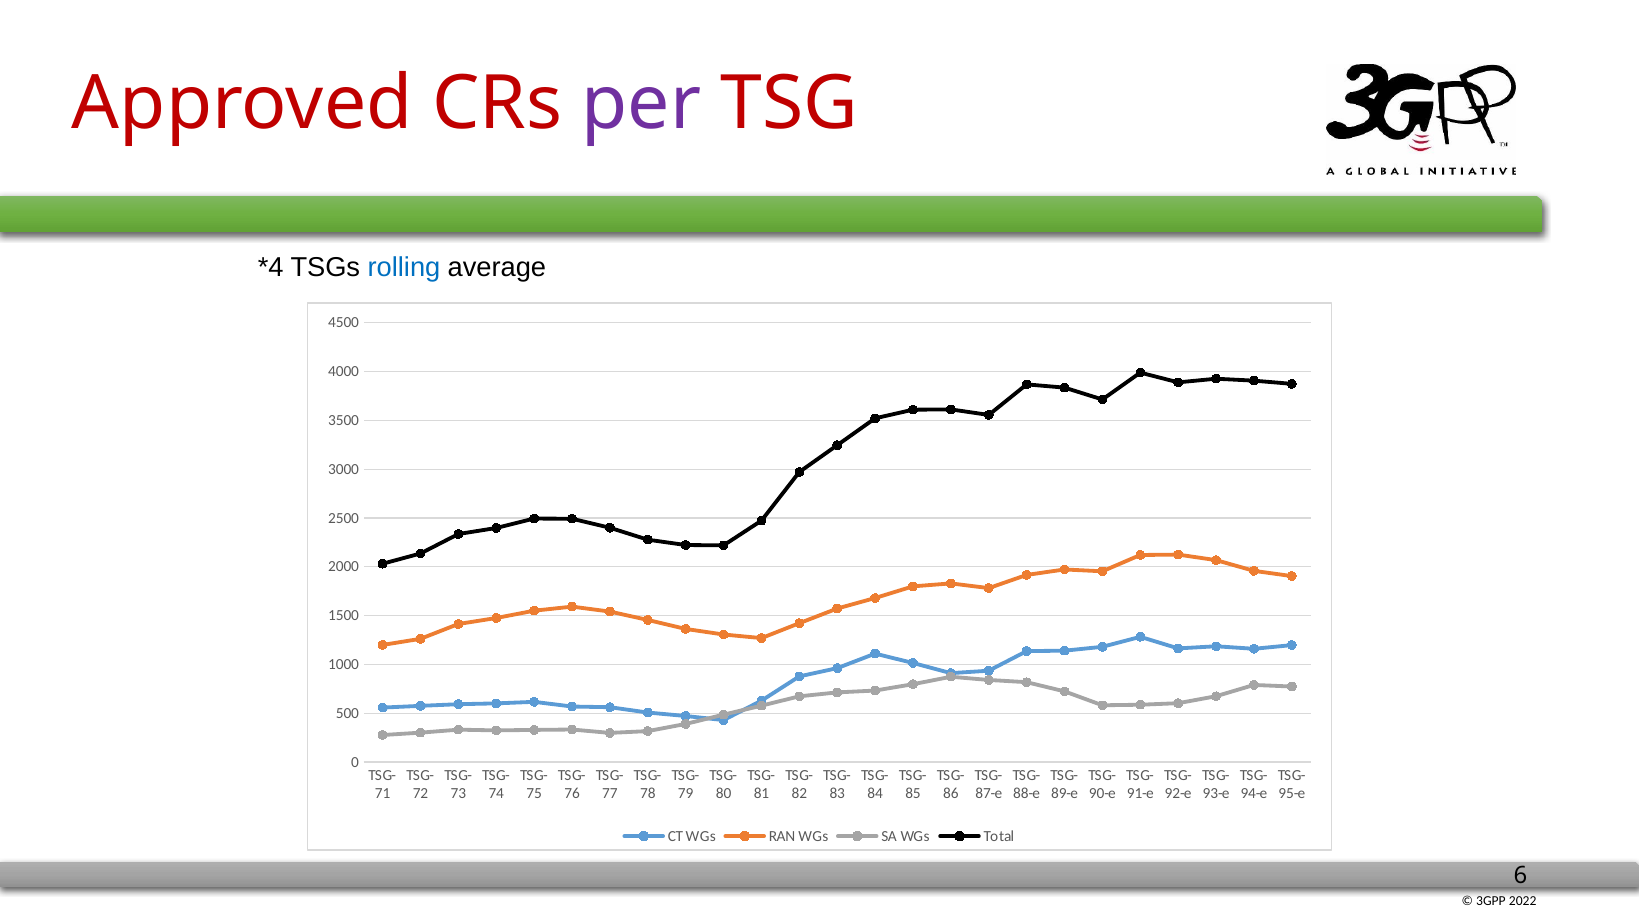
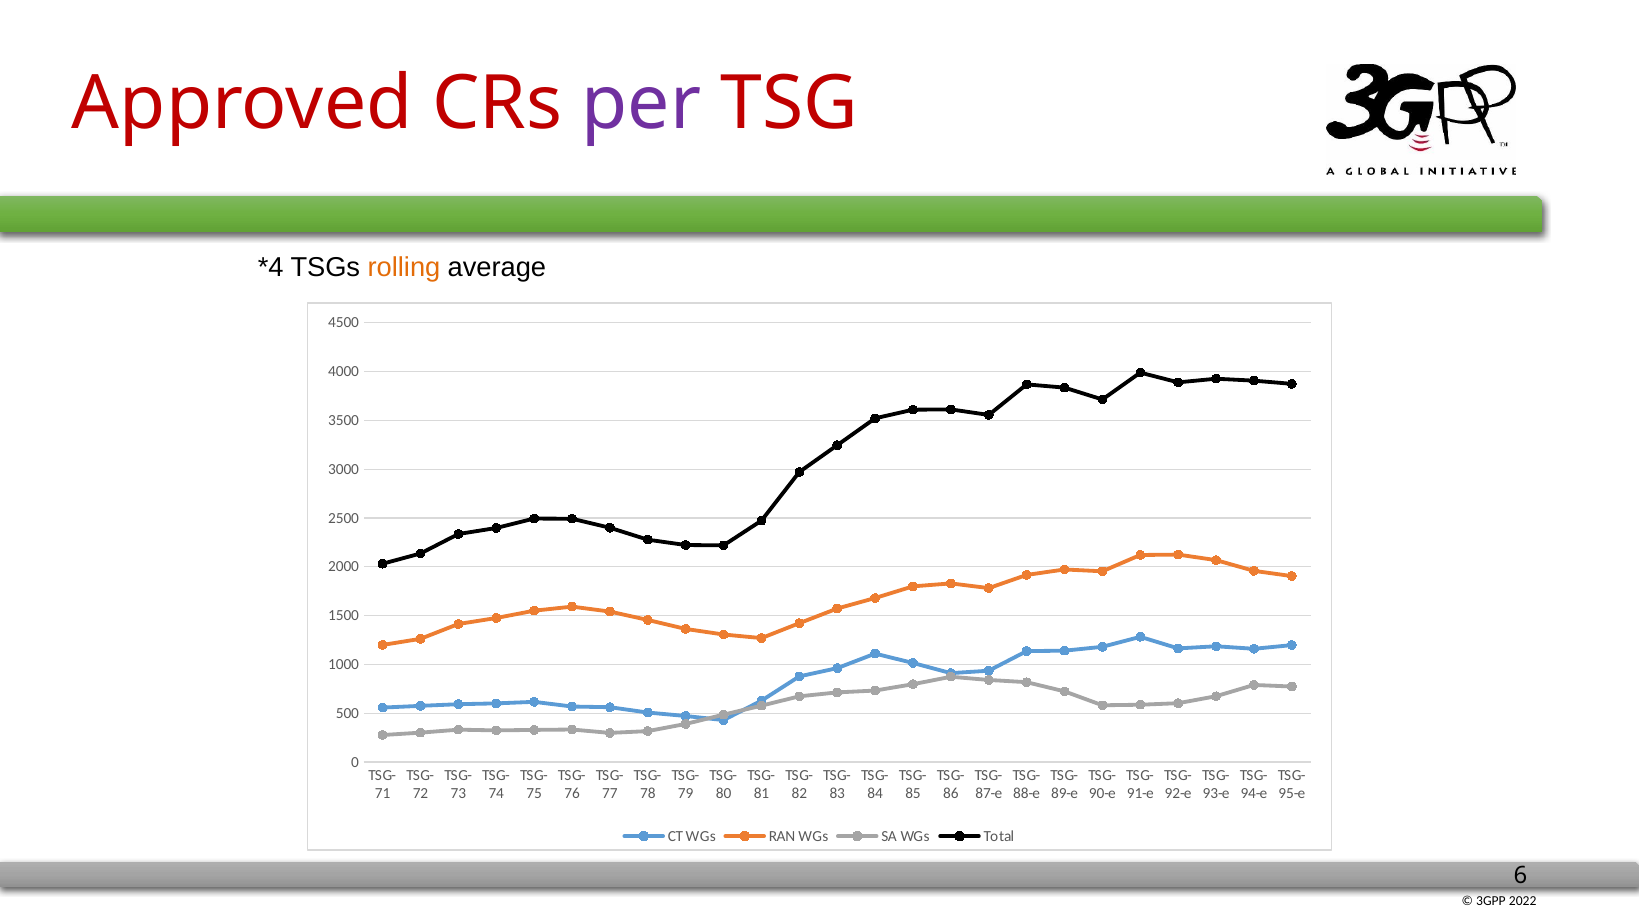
rolling colour: blue -> orange
